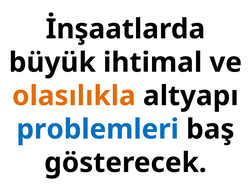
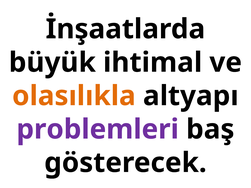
problemleri colour: blue -> purple
